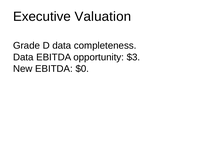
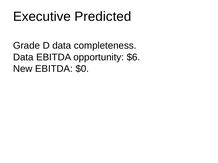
Valuation: Valuation -> Predicted
$3: $3 -> $6
